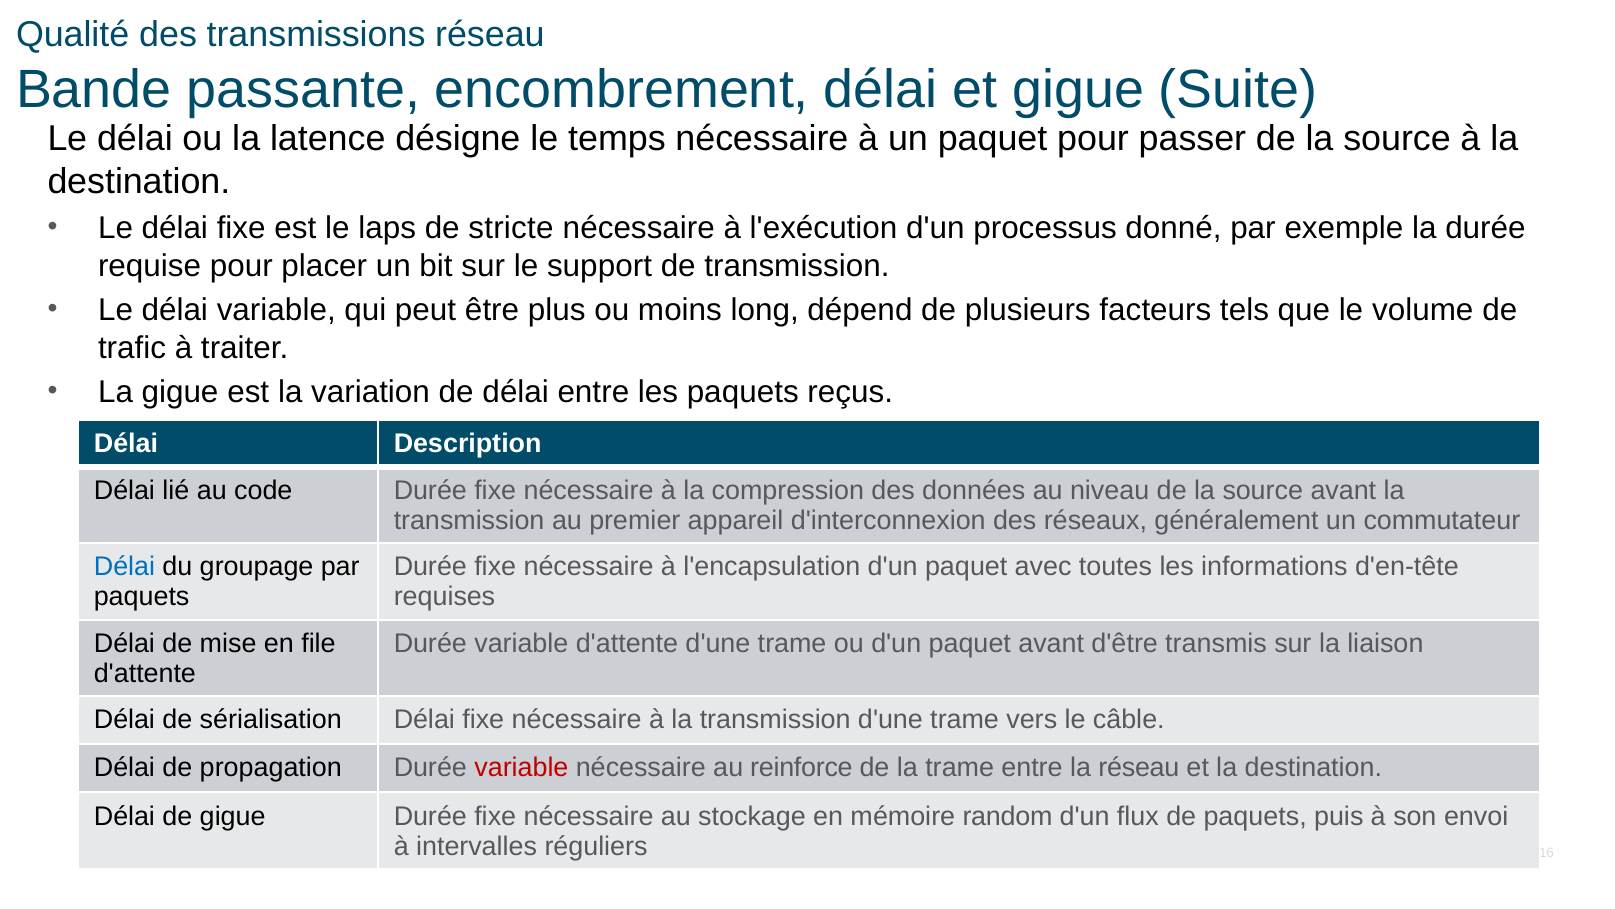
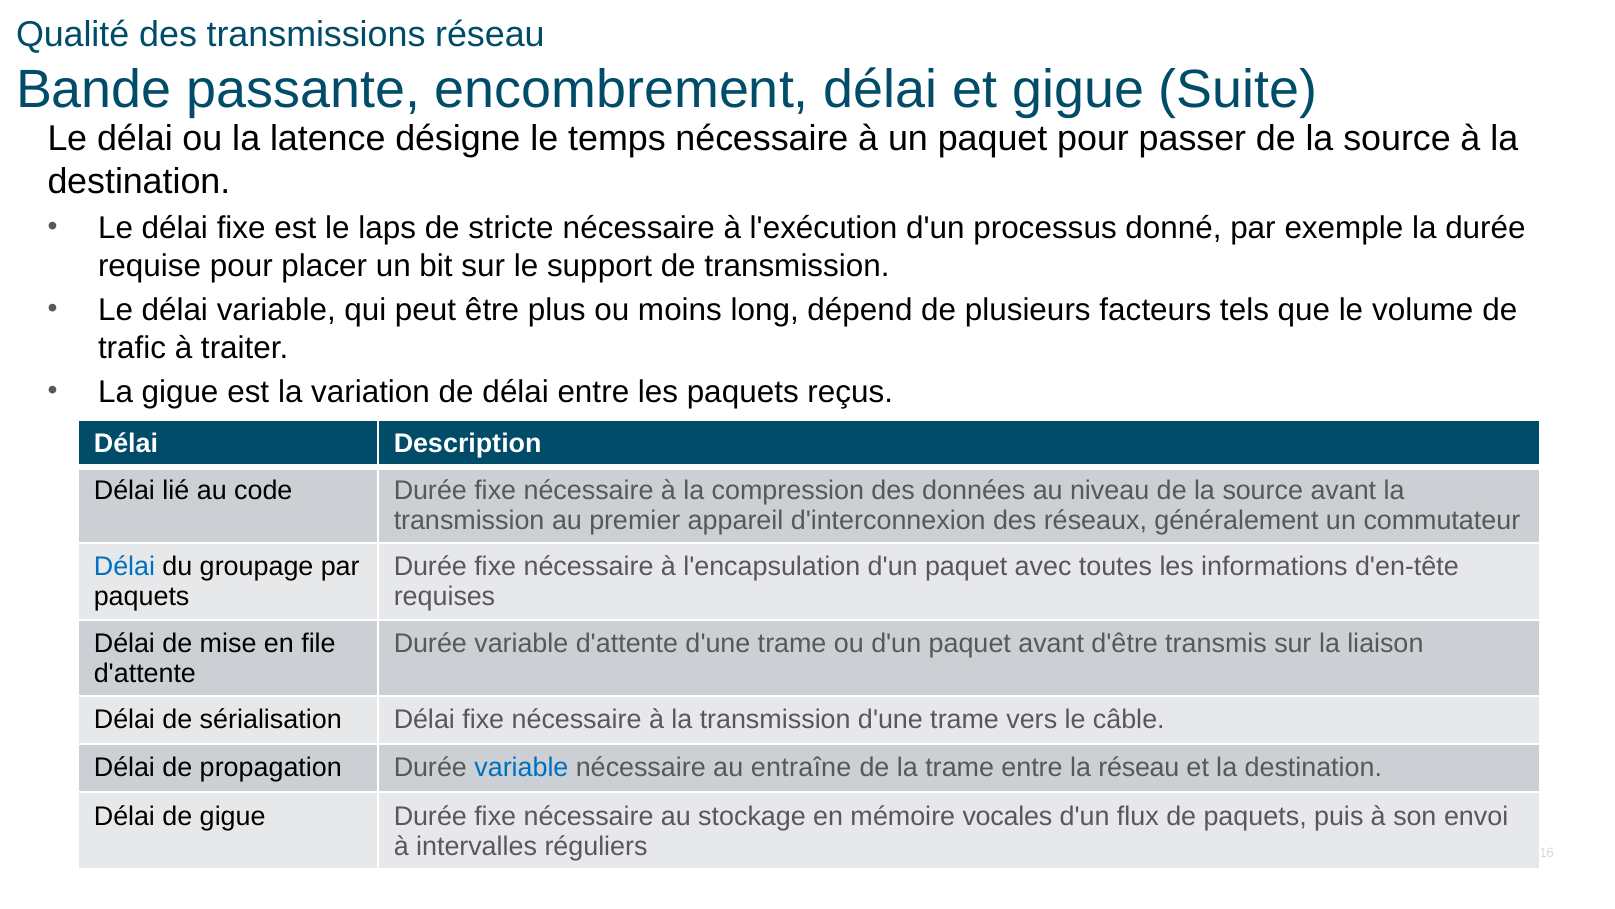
variable at (521, 768) colour: red -> blue
reinforce: reinforce -> entraîne
random: random -> vocales
